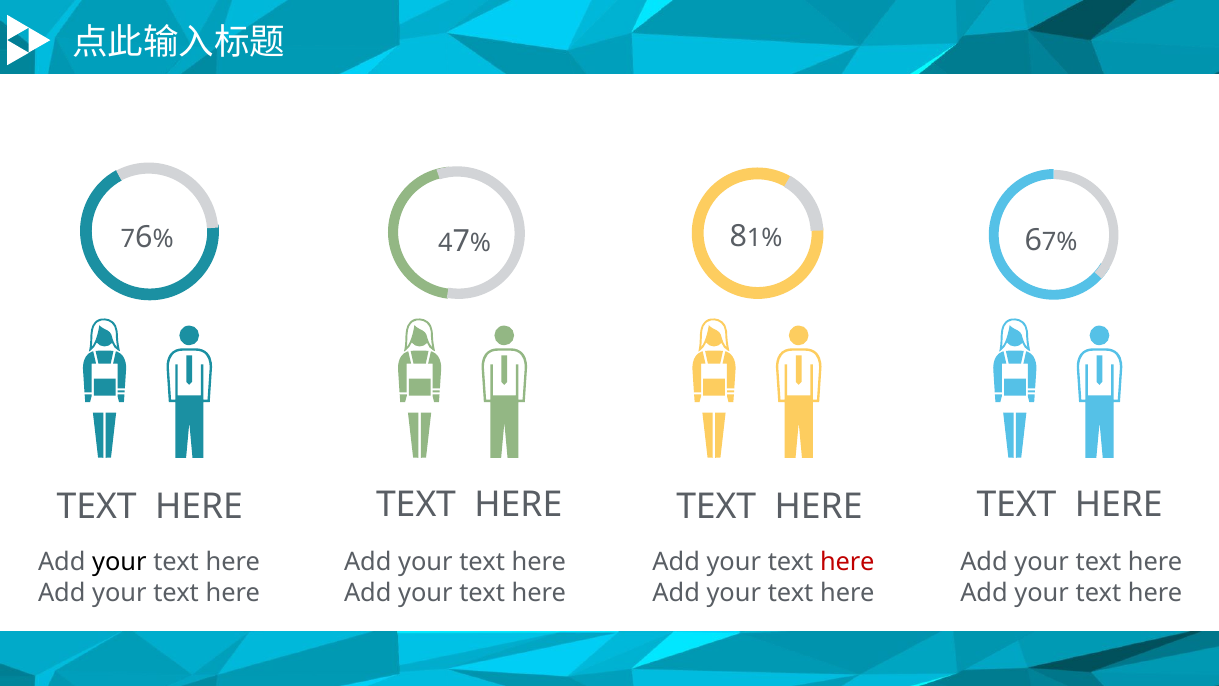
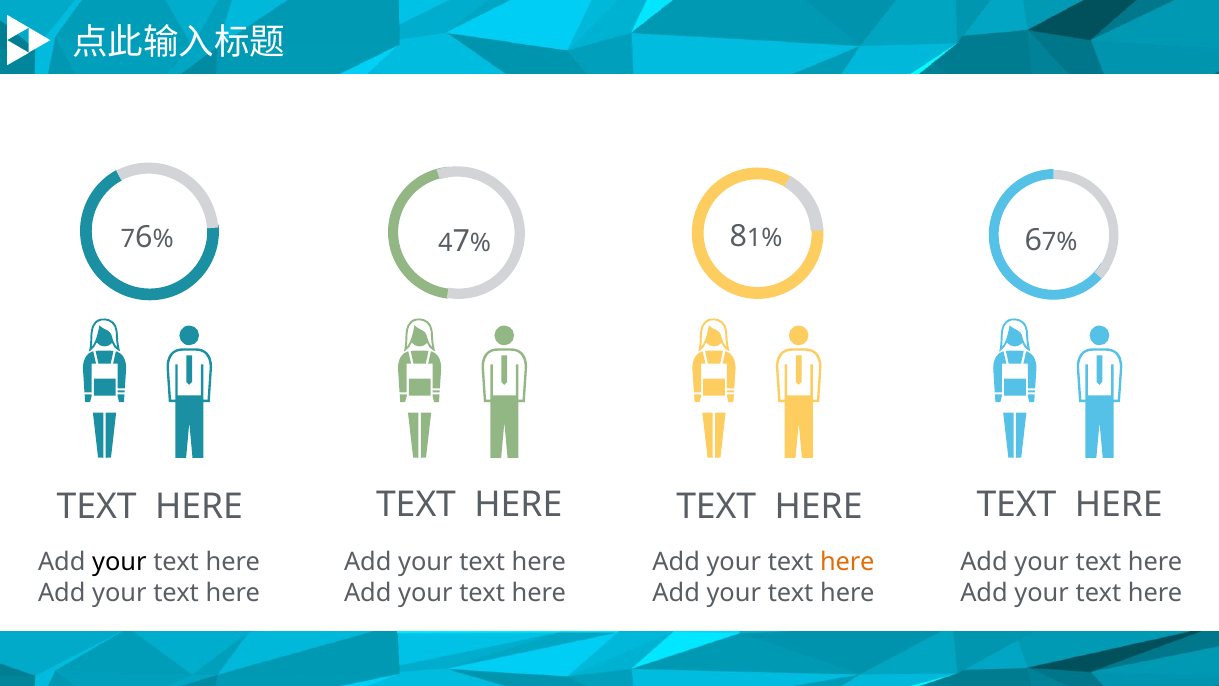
here at (847, 562) colour: red -> orange
